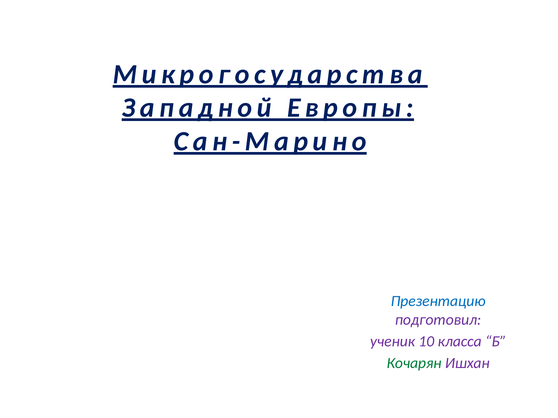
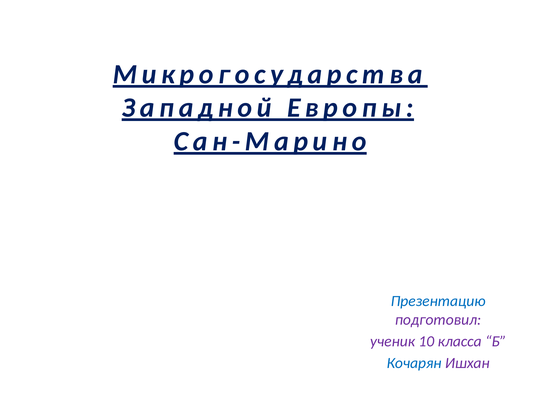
Кочарян colour: green -> blue
